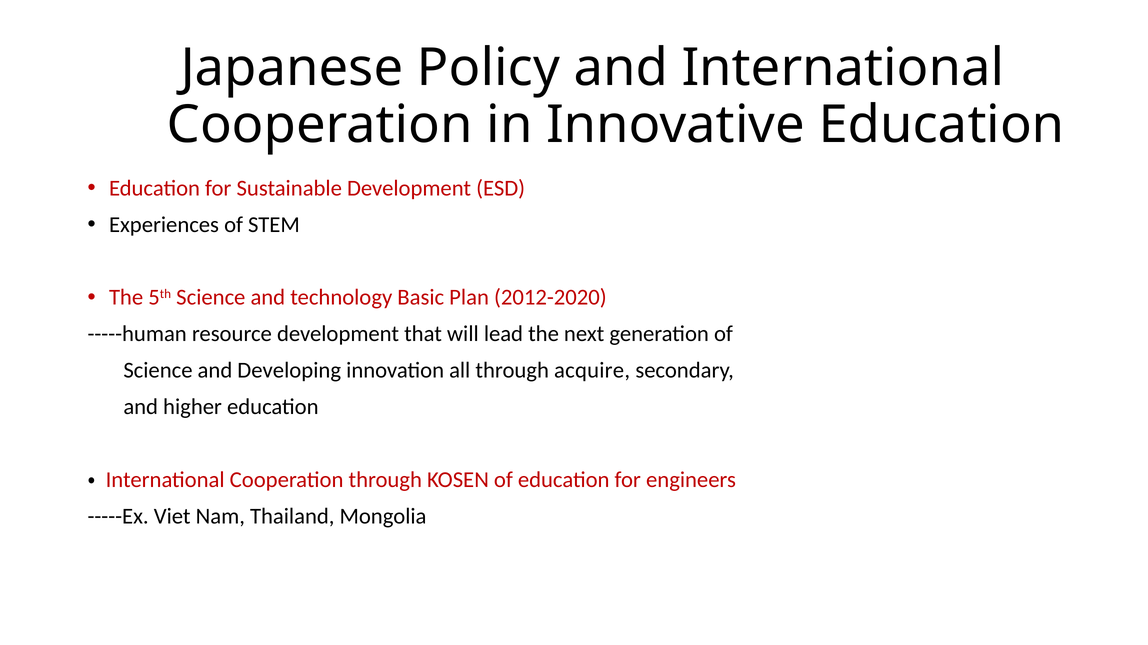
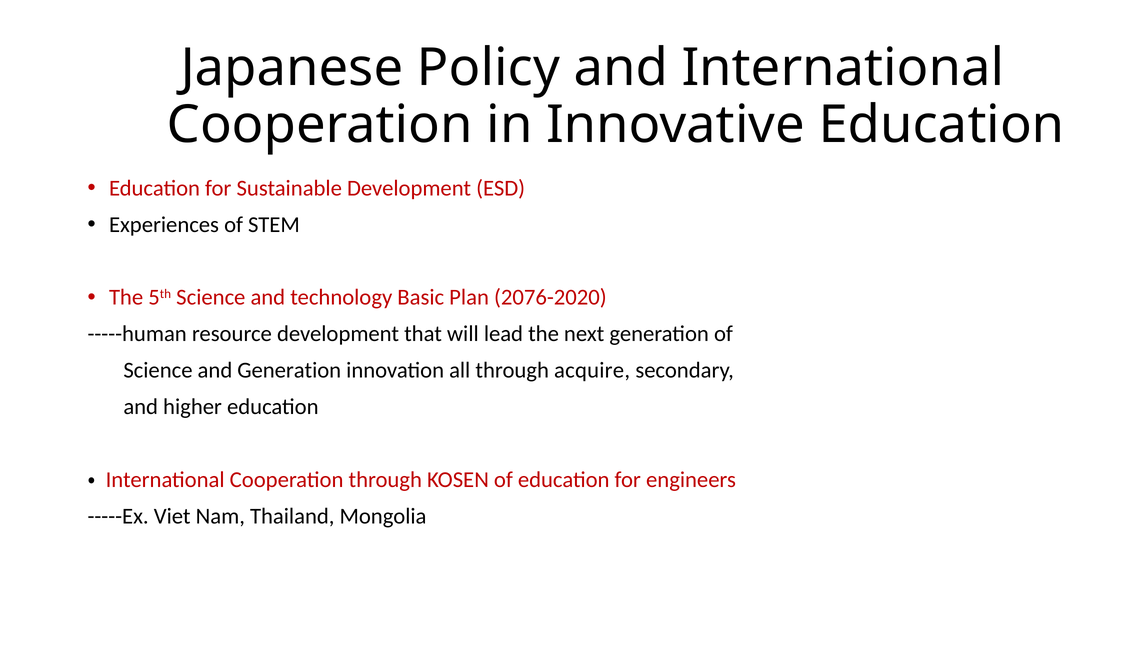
2012-2020: 2012-2020 -> 2076-2020
and Developing: Developing -> Generation
